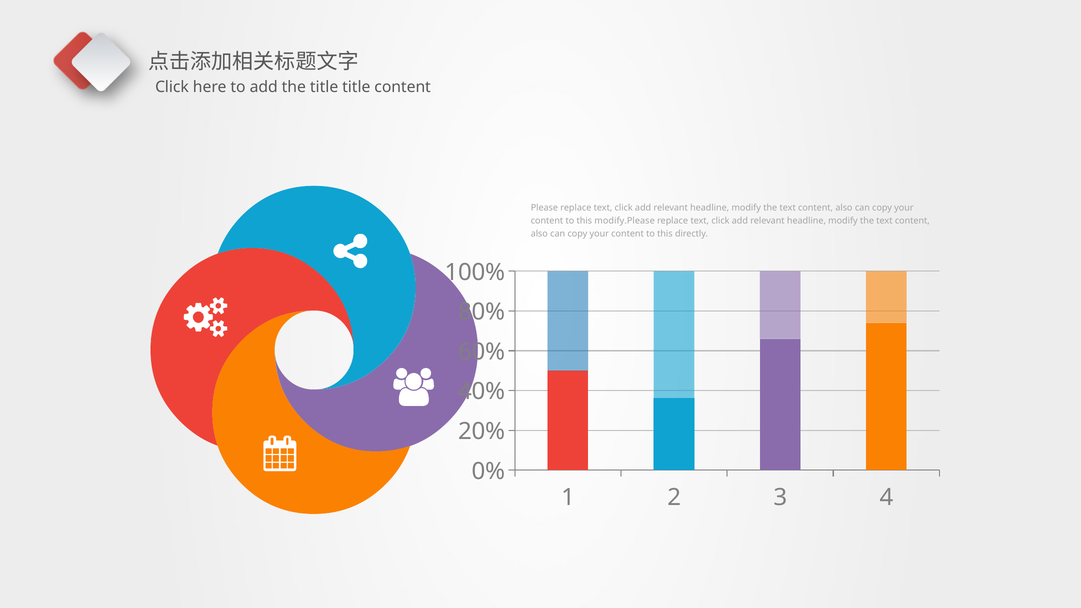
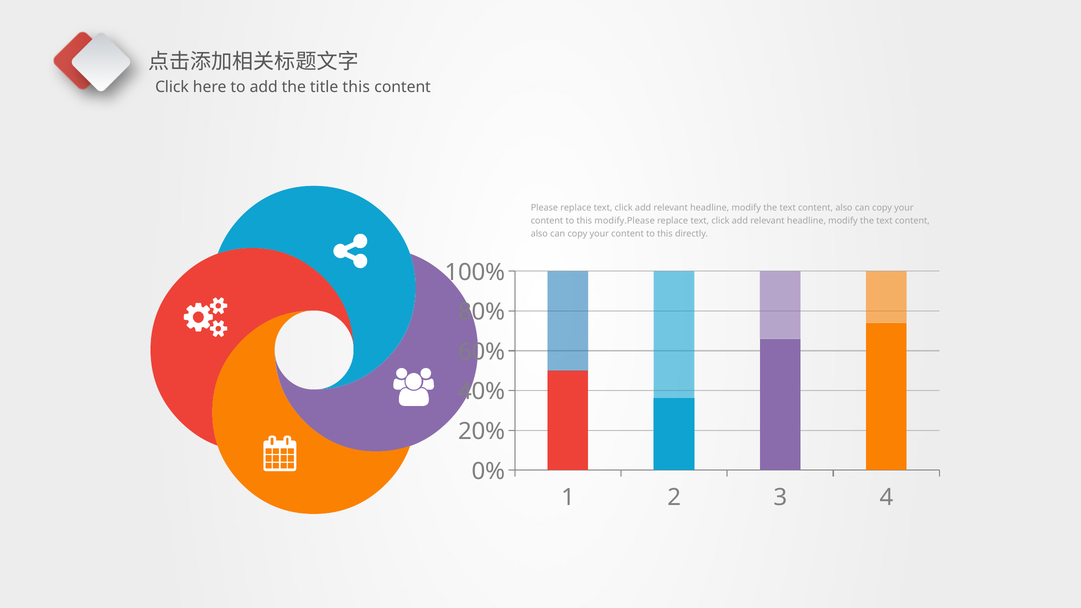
title at (356, 87): title -> this
